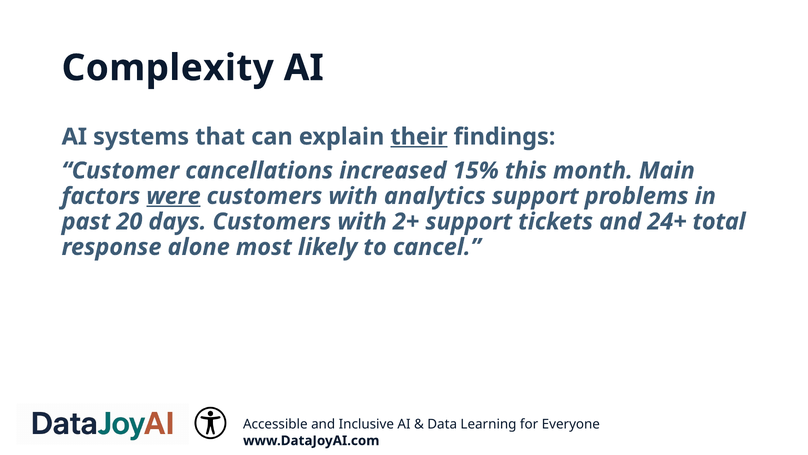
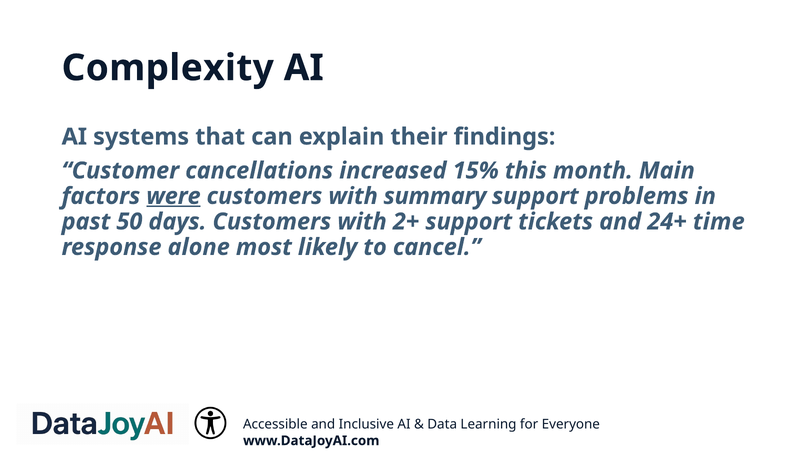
their underline: present -> none
analytics: analytics -> summary
20: 20 -> 50
total: total -> time
